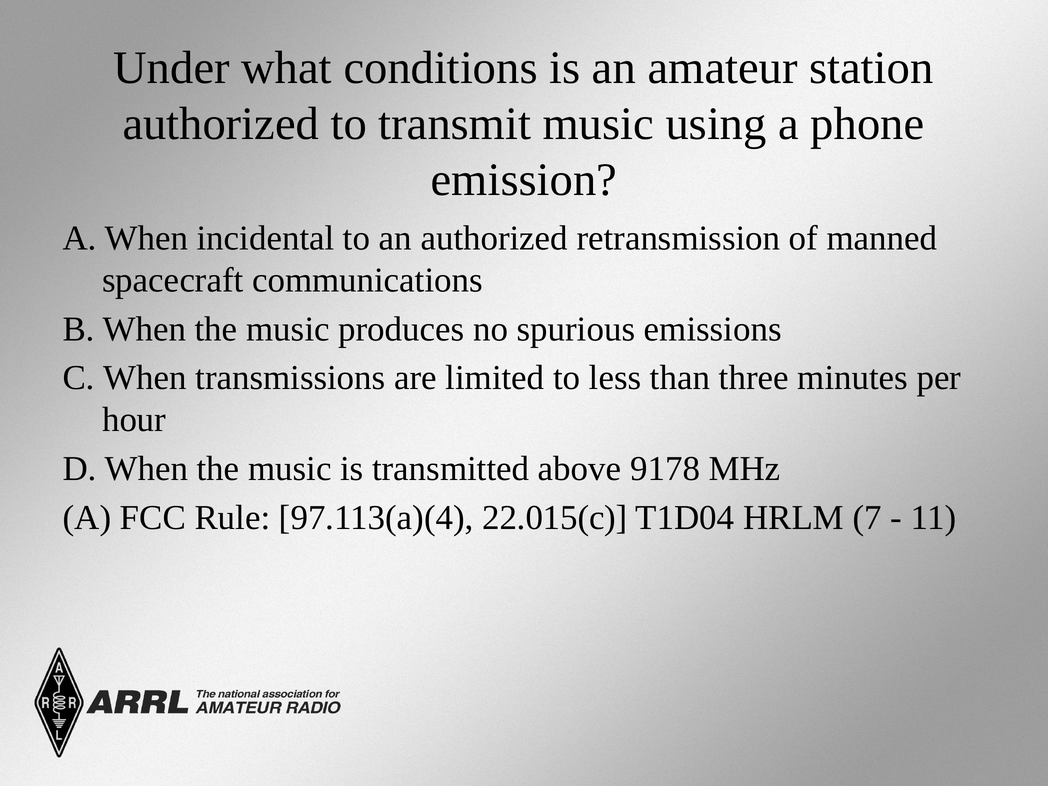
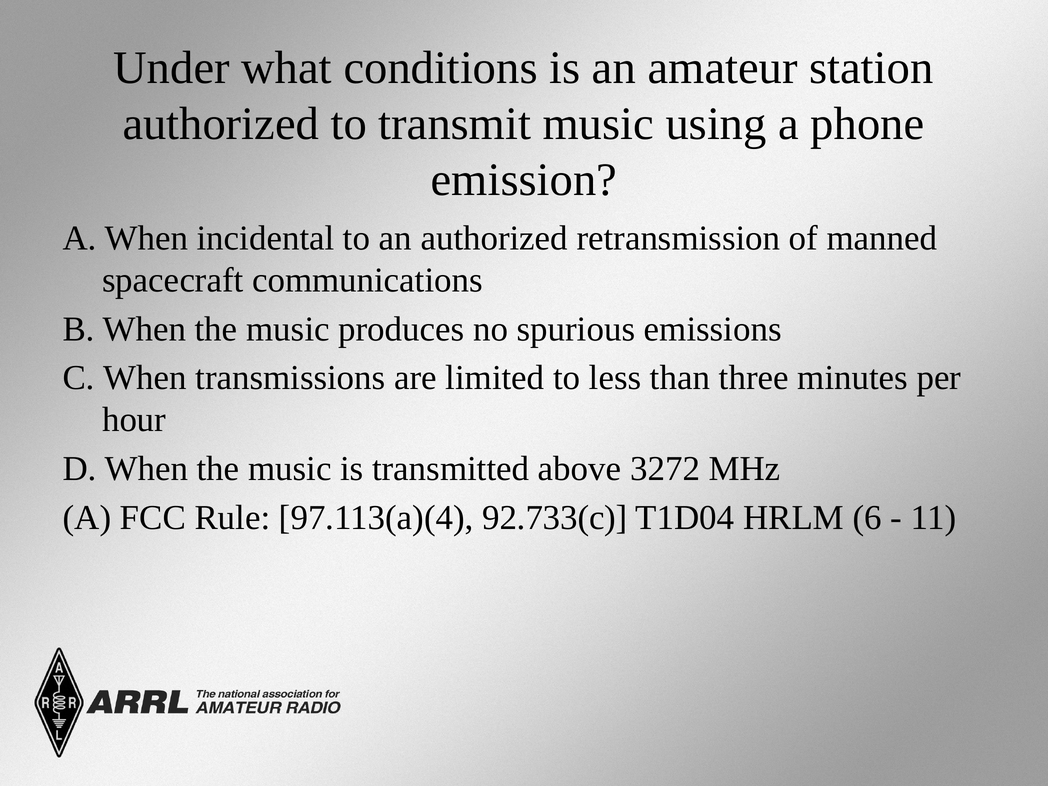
9178: 9178 -> 3272
22.015(c: 22.015(c -> 92.733(c
7: 7 -> 6
